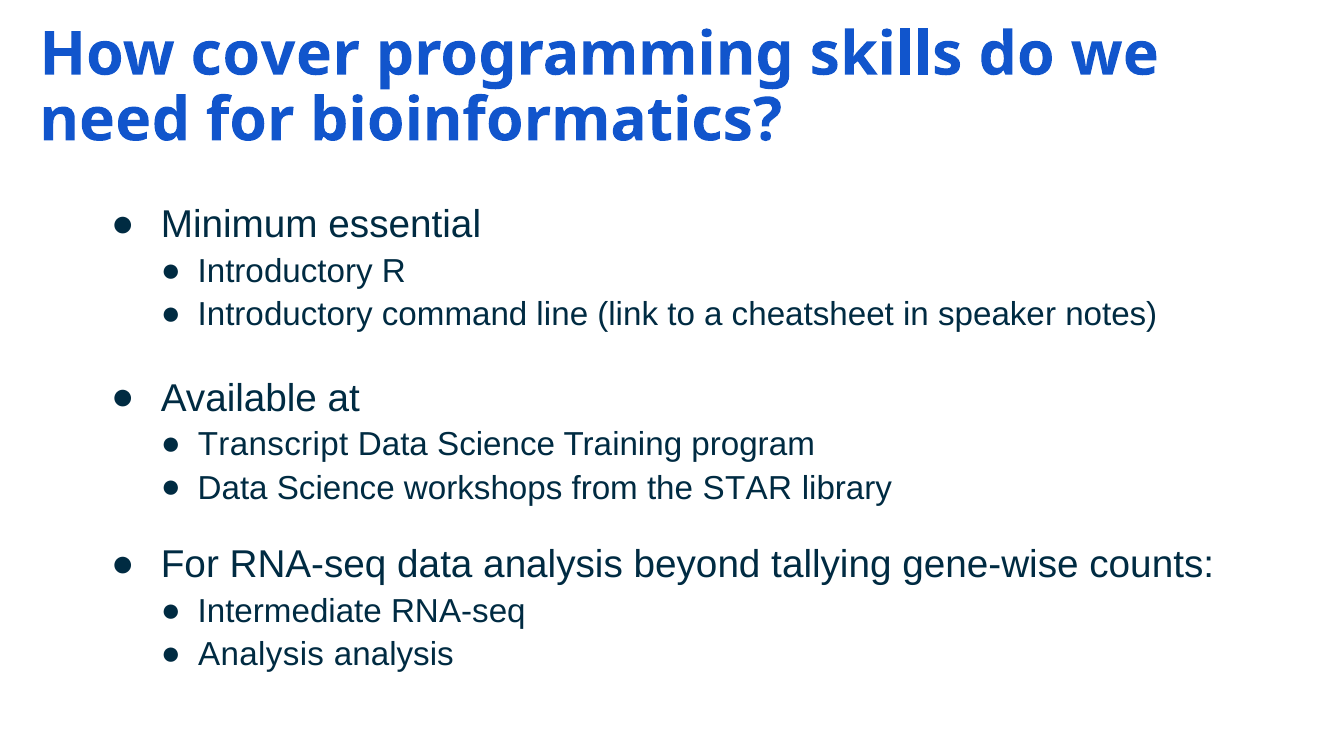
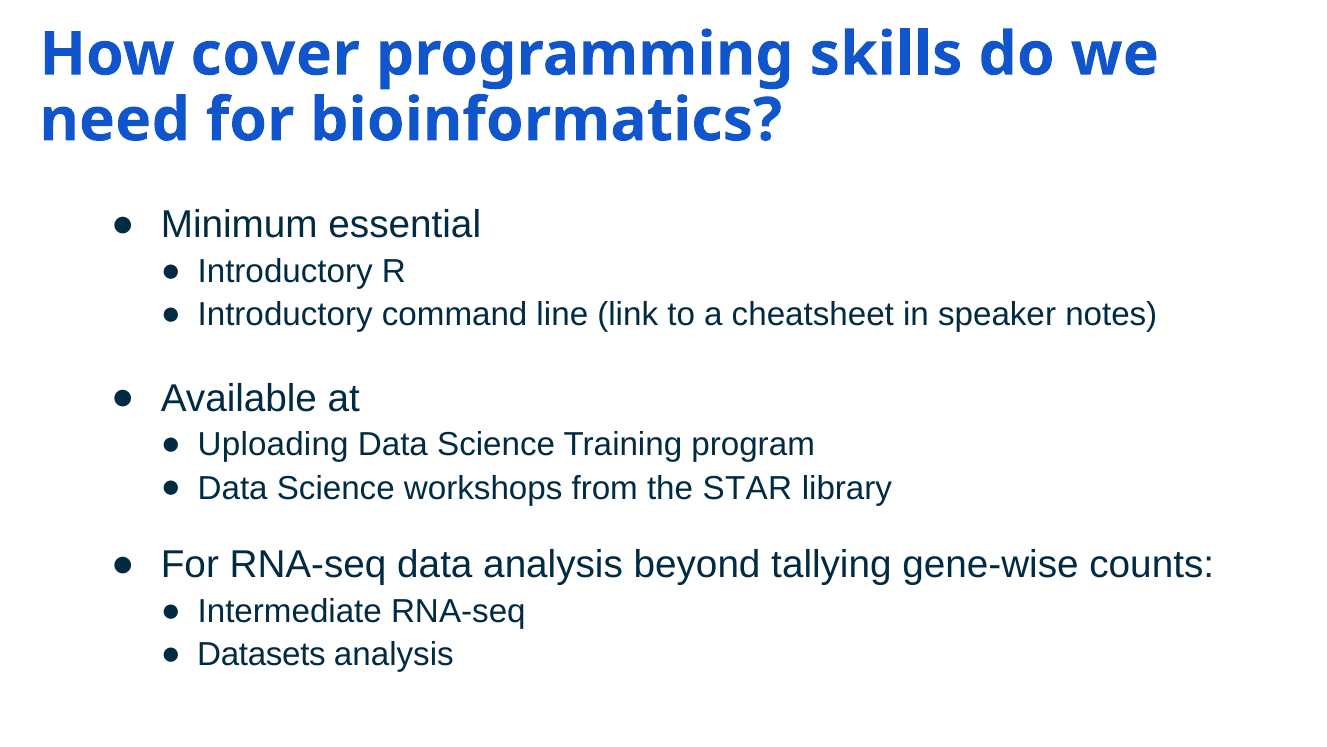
Transcript: Transcript -> Uploading
Analysis at (261, 654): Analysis -> Datasets
